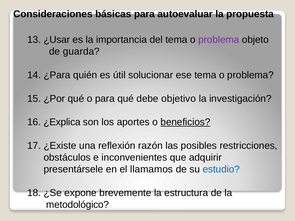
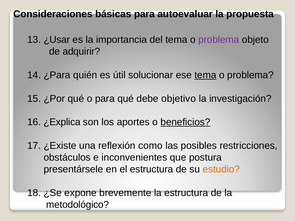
guarda: guarda -> adquirir
tema at (205, 75) underline: none -> present
razón: razón -> como
adquirir: adquirir -> postura
el llamamos: llamamos -> estructura
estudio colour: blue -> orange
